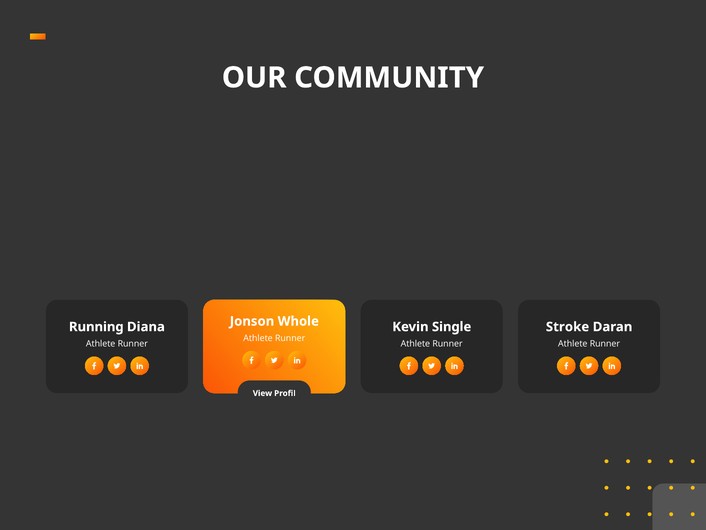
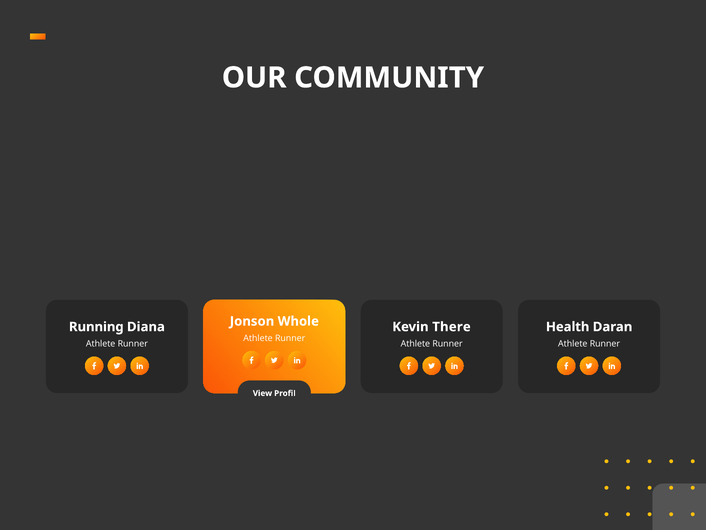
Single: Single -> There
Stroke: Stroke -> Health
